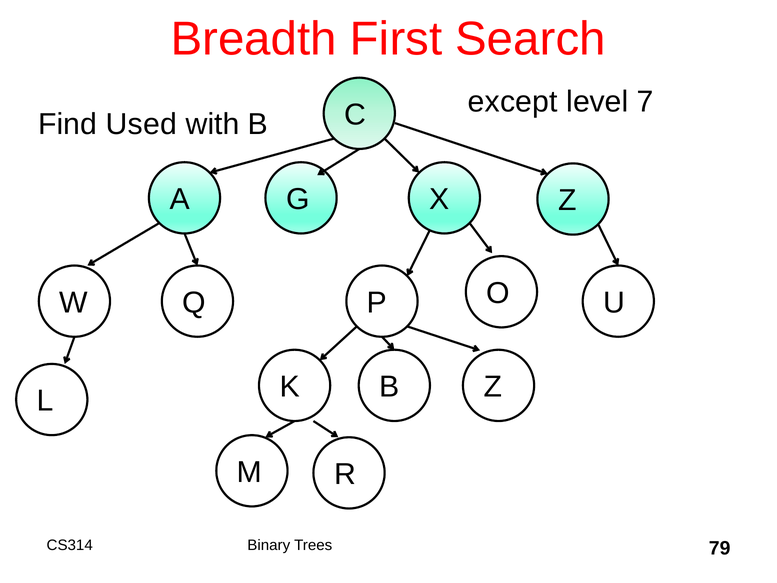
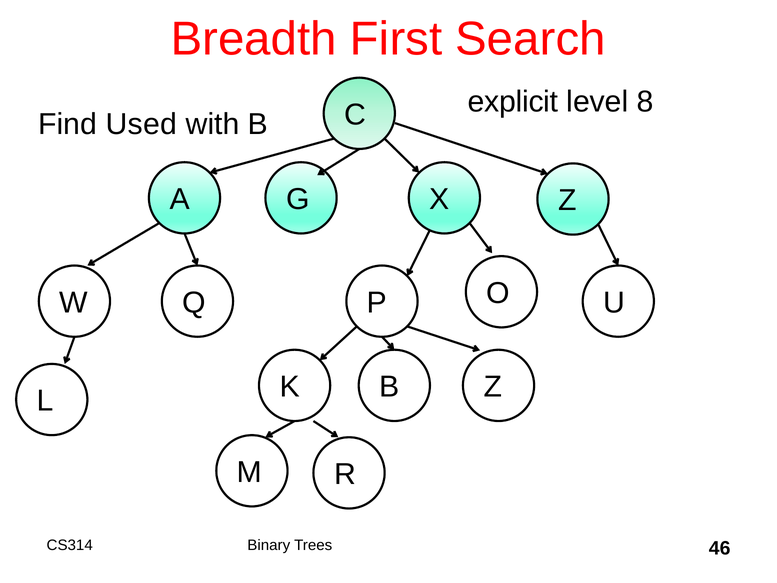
except: except -> explicit
7: 7 -> 8
79: 79 -> 46
